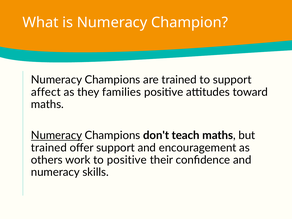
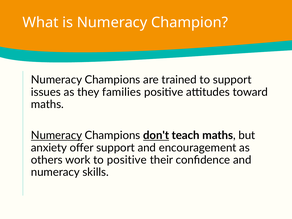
affect: affect -> issues
don't underline: none -> present
trained at (49, 148): trained -> anxiety
